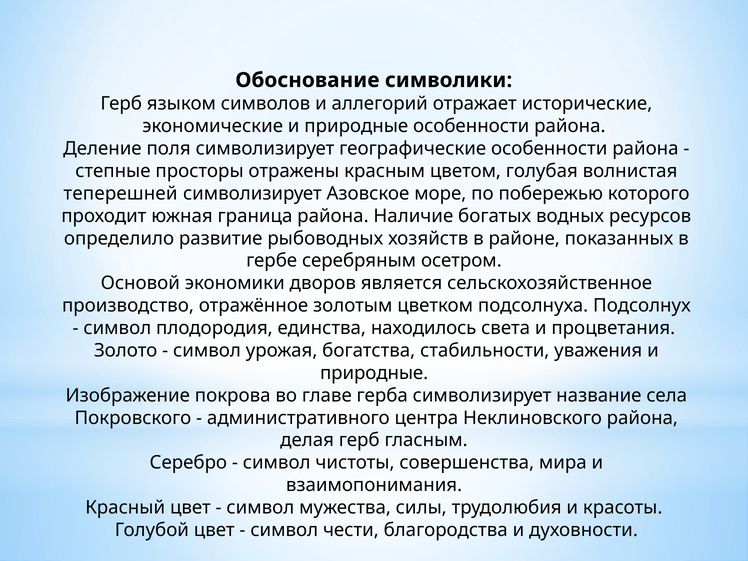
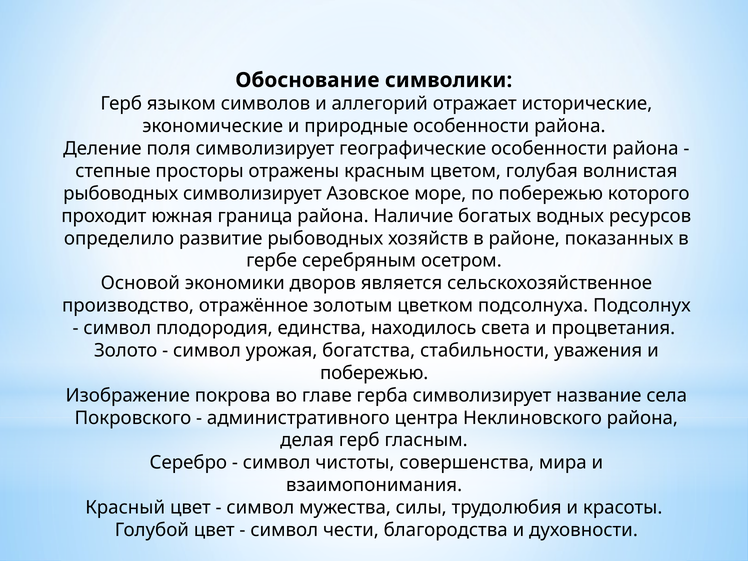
теперешней at (121, 193): теперешней -> рыбоводных
природные at (374, 373): природные -> побережью
